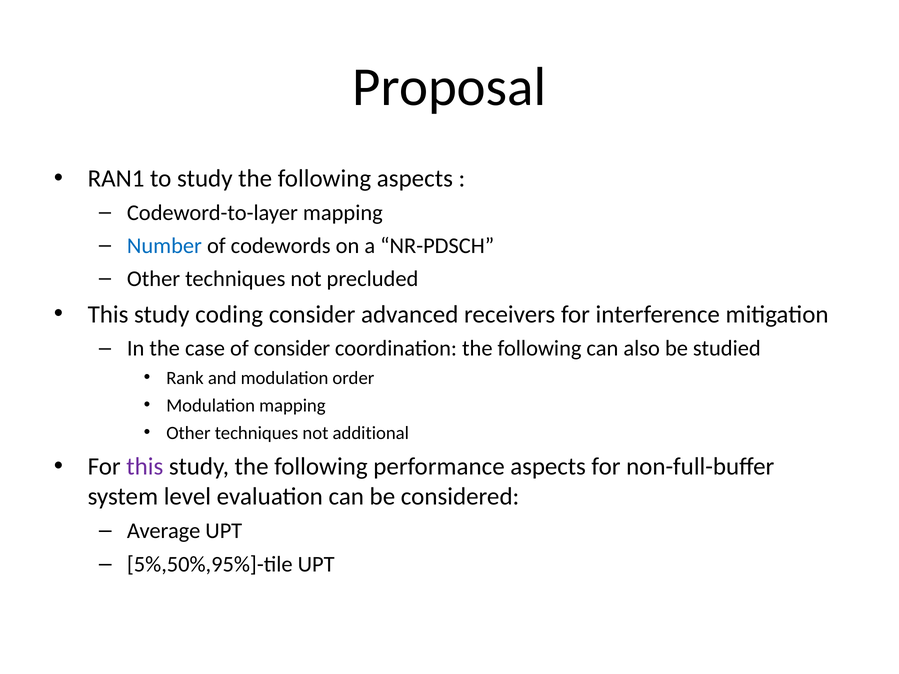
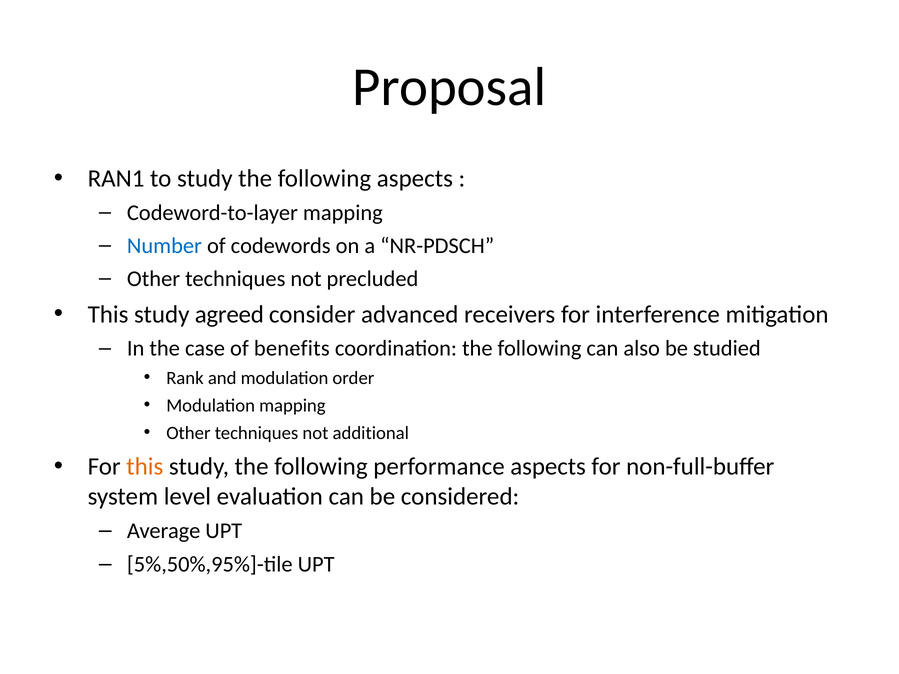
coding: coding -> agreed
of consider: consider -> benefits
this at (145, 467) colour: purple -> orange
